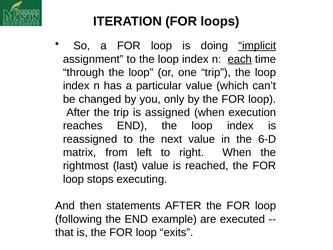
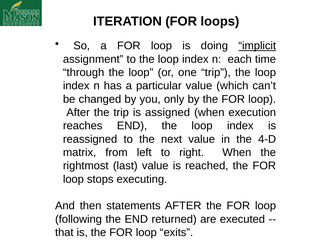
each underline: present -> none
6-D: 6-D -> 4-D
example: example -> returned
